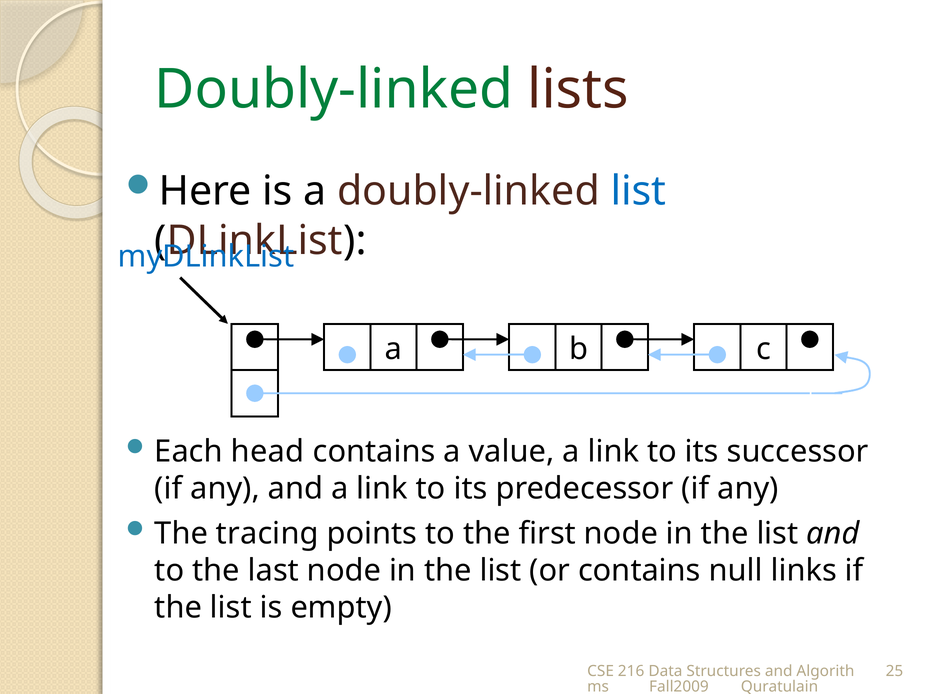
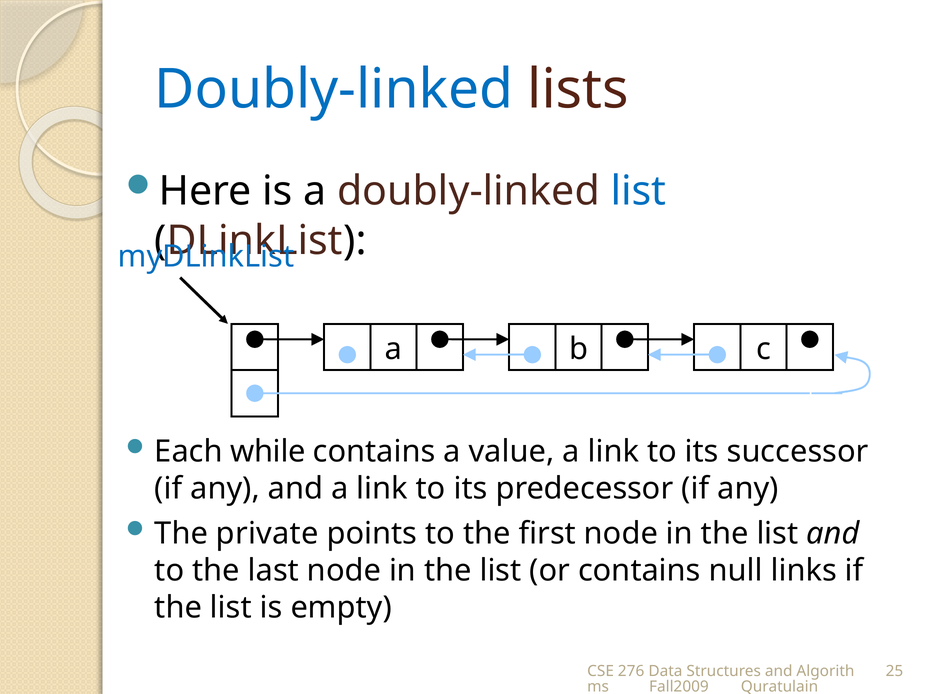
Doubly-linked at (334, 89) colour: green -> blue
head: head -> while
tracing: tracing -> private
216: 216 -> 276
